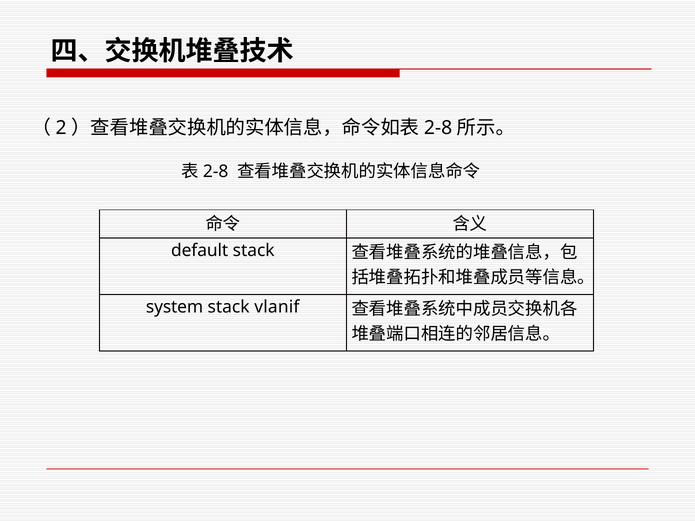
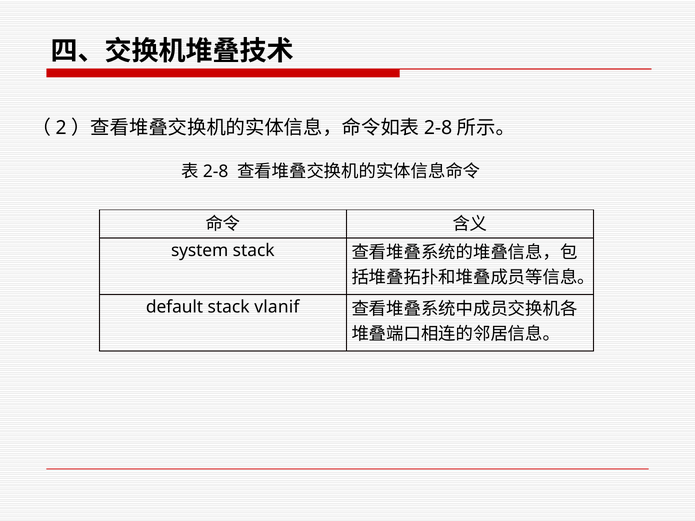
default: default -> system
system: system -> default
